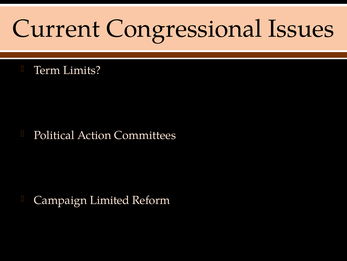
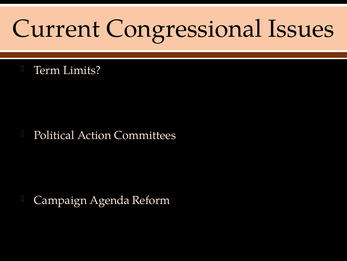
Limited: Limited -> Agenda
